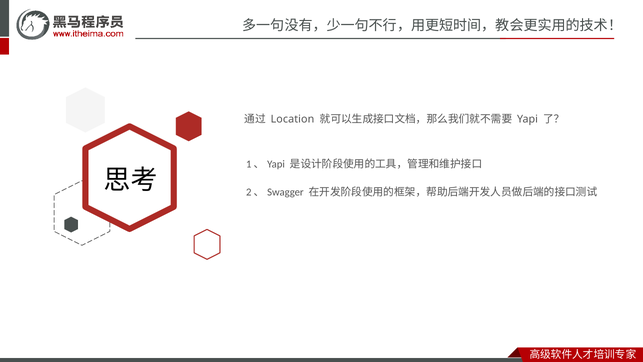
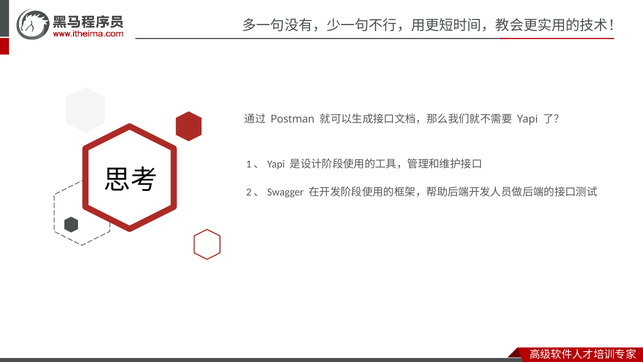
Location: Location -> Postman
